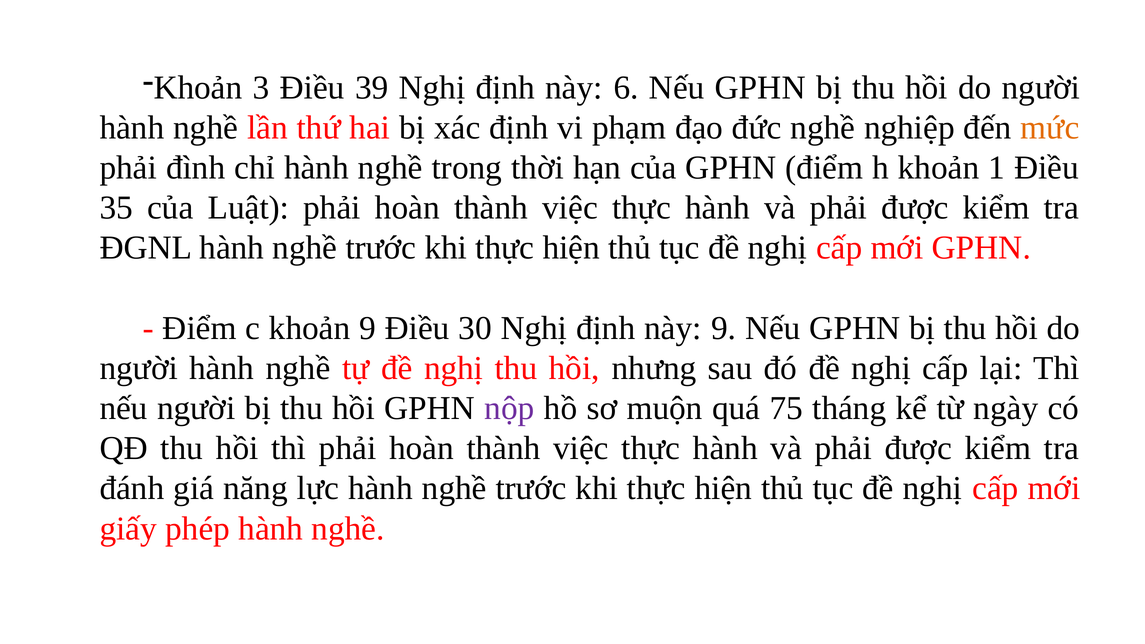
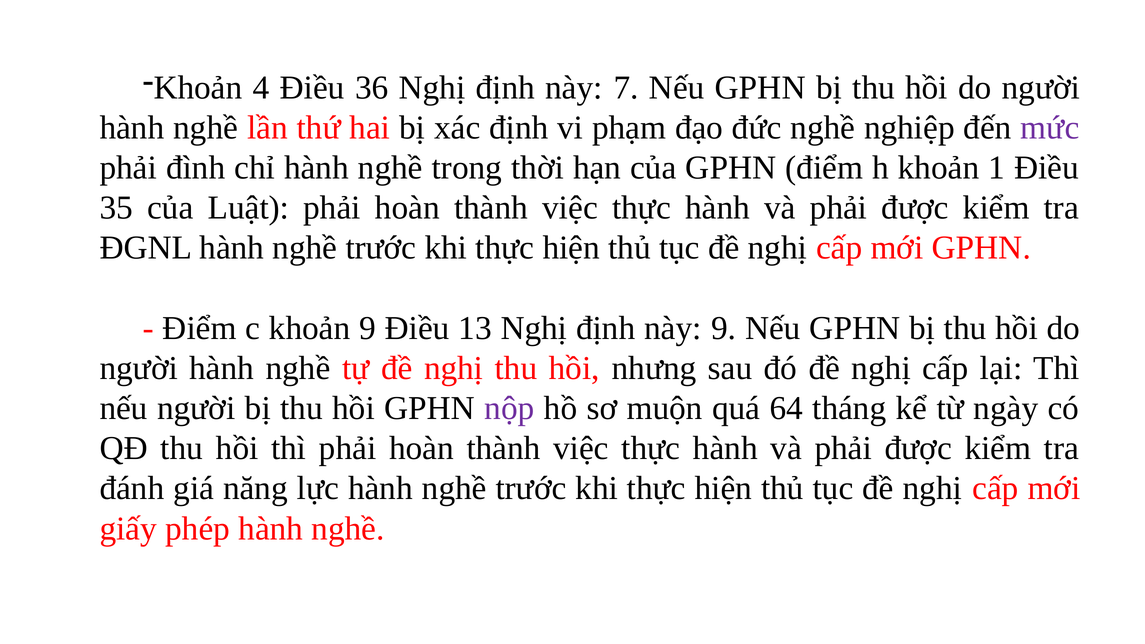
3: 3 -> 4
39: 39 -> 36
6: 6 -> 7
mức colour: orange -> purple
30: 30 -> 13
75: 75 -> 64
